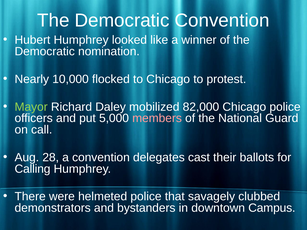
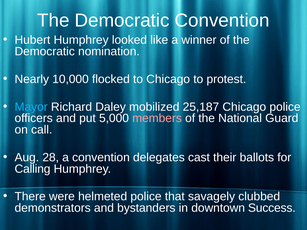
Mayor colour: light green -> light blue
82,000: 82,000 -> 25,187
Campus: Campus -> Success
